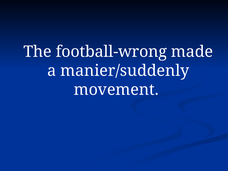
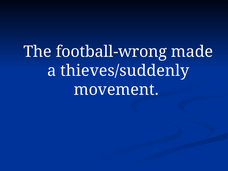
manier/suddenly: manier/suddenly -> thieves/suddenly
